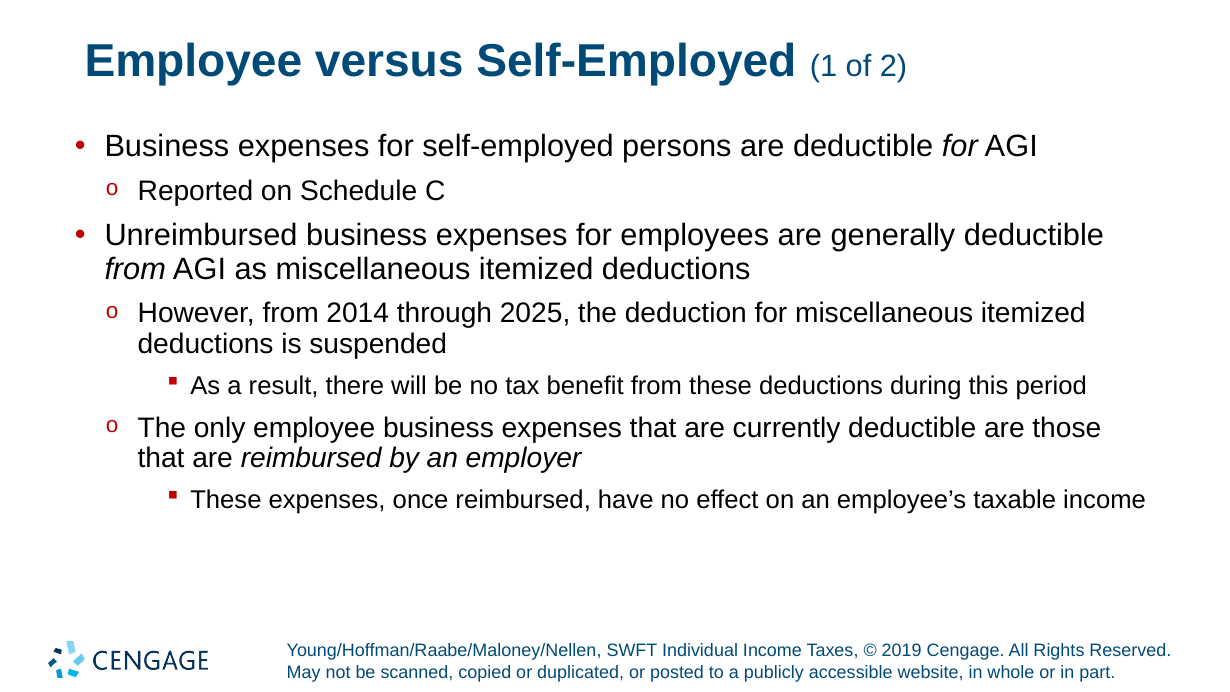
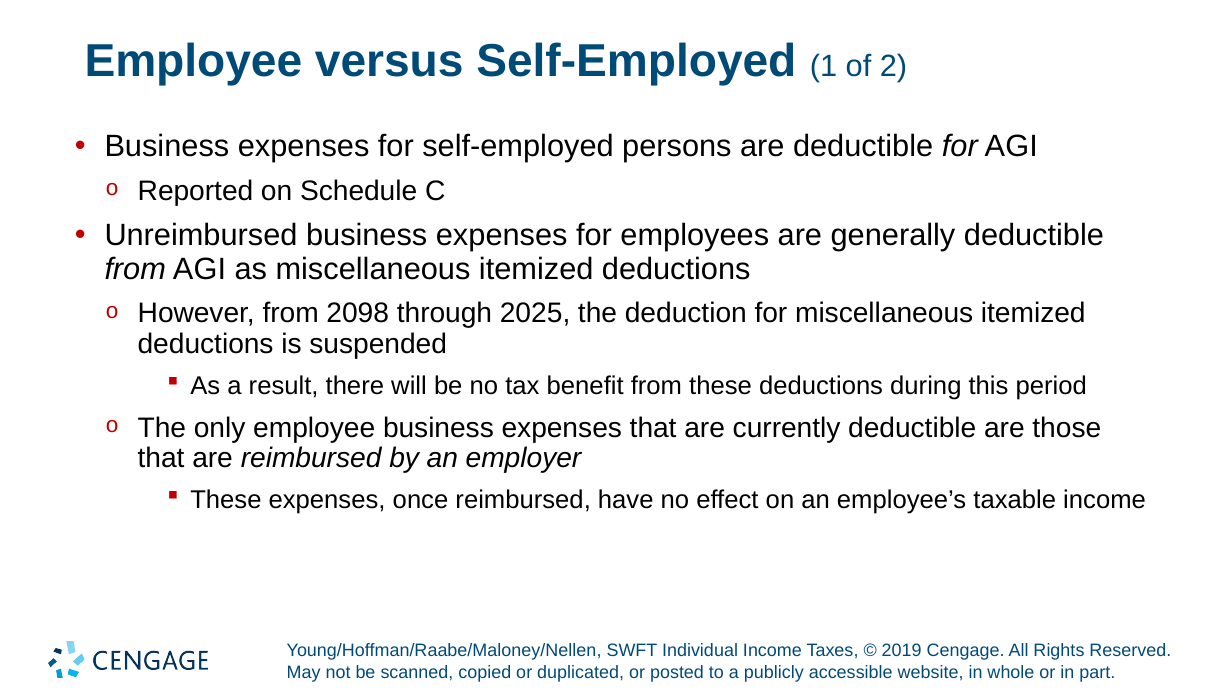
2014: 2014 -> 2098
